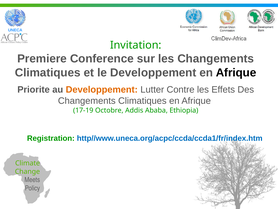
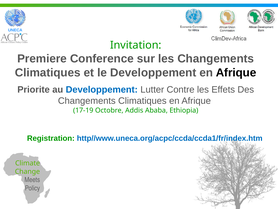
Developpement at (102, 89) colour: orange -> blue
